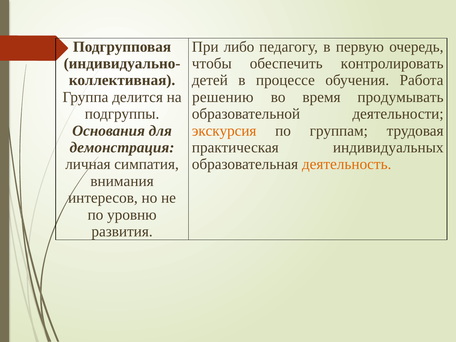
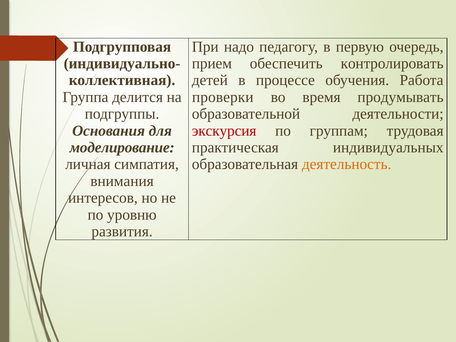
либо: либо -> надо
чтобы: чтобы -> прием
решению: решению -> проверки
экскурсия colour: orange -> red
демонстрация: демонстрация -> моделирование
